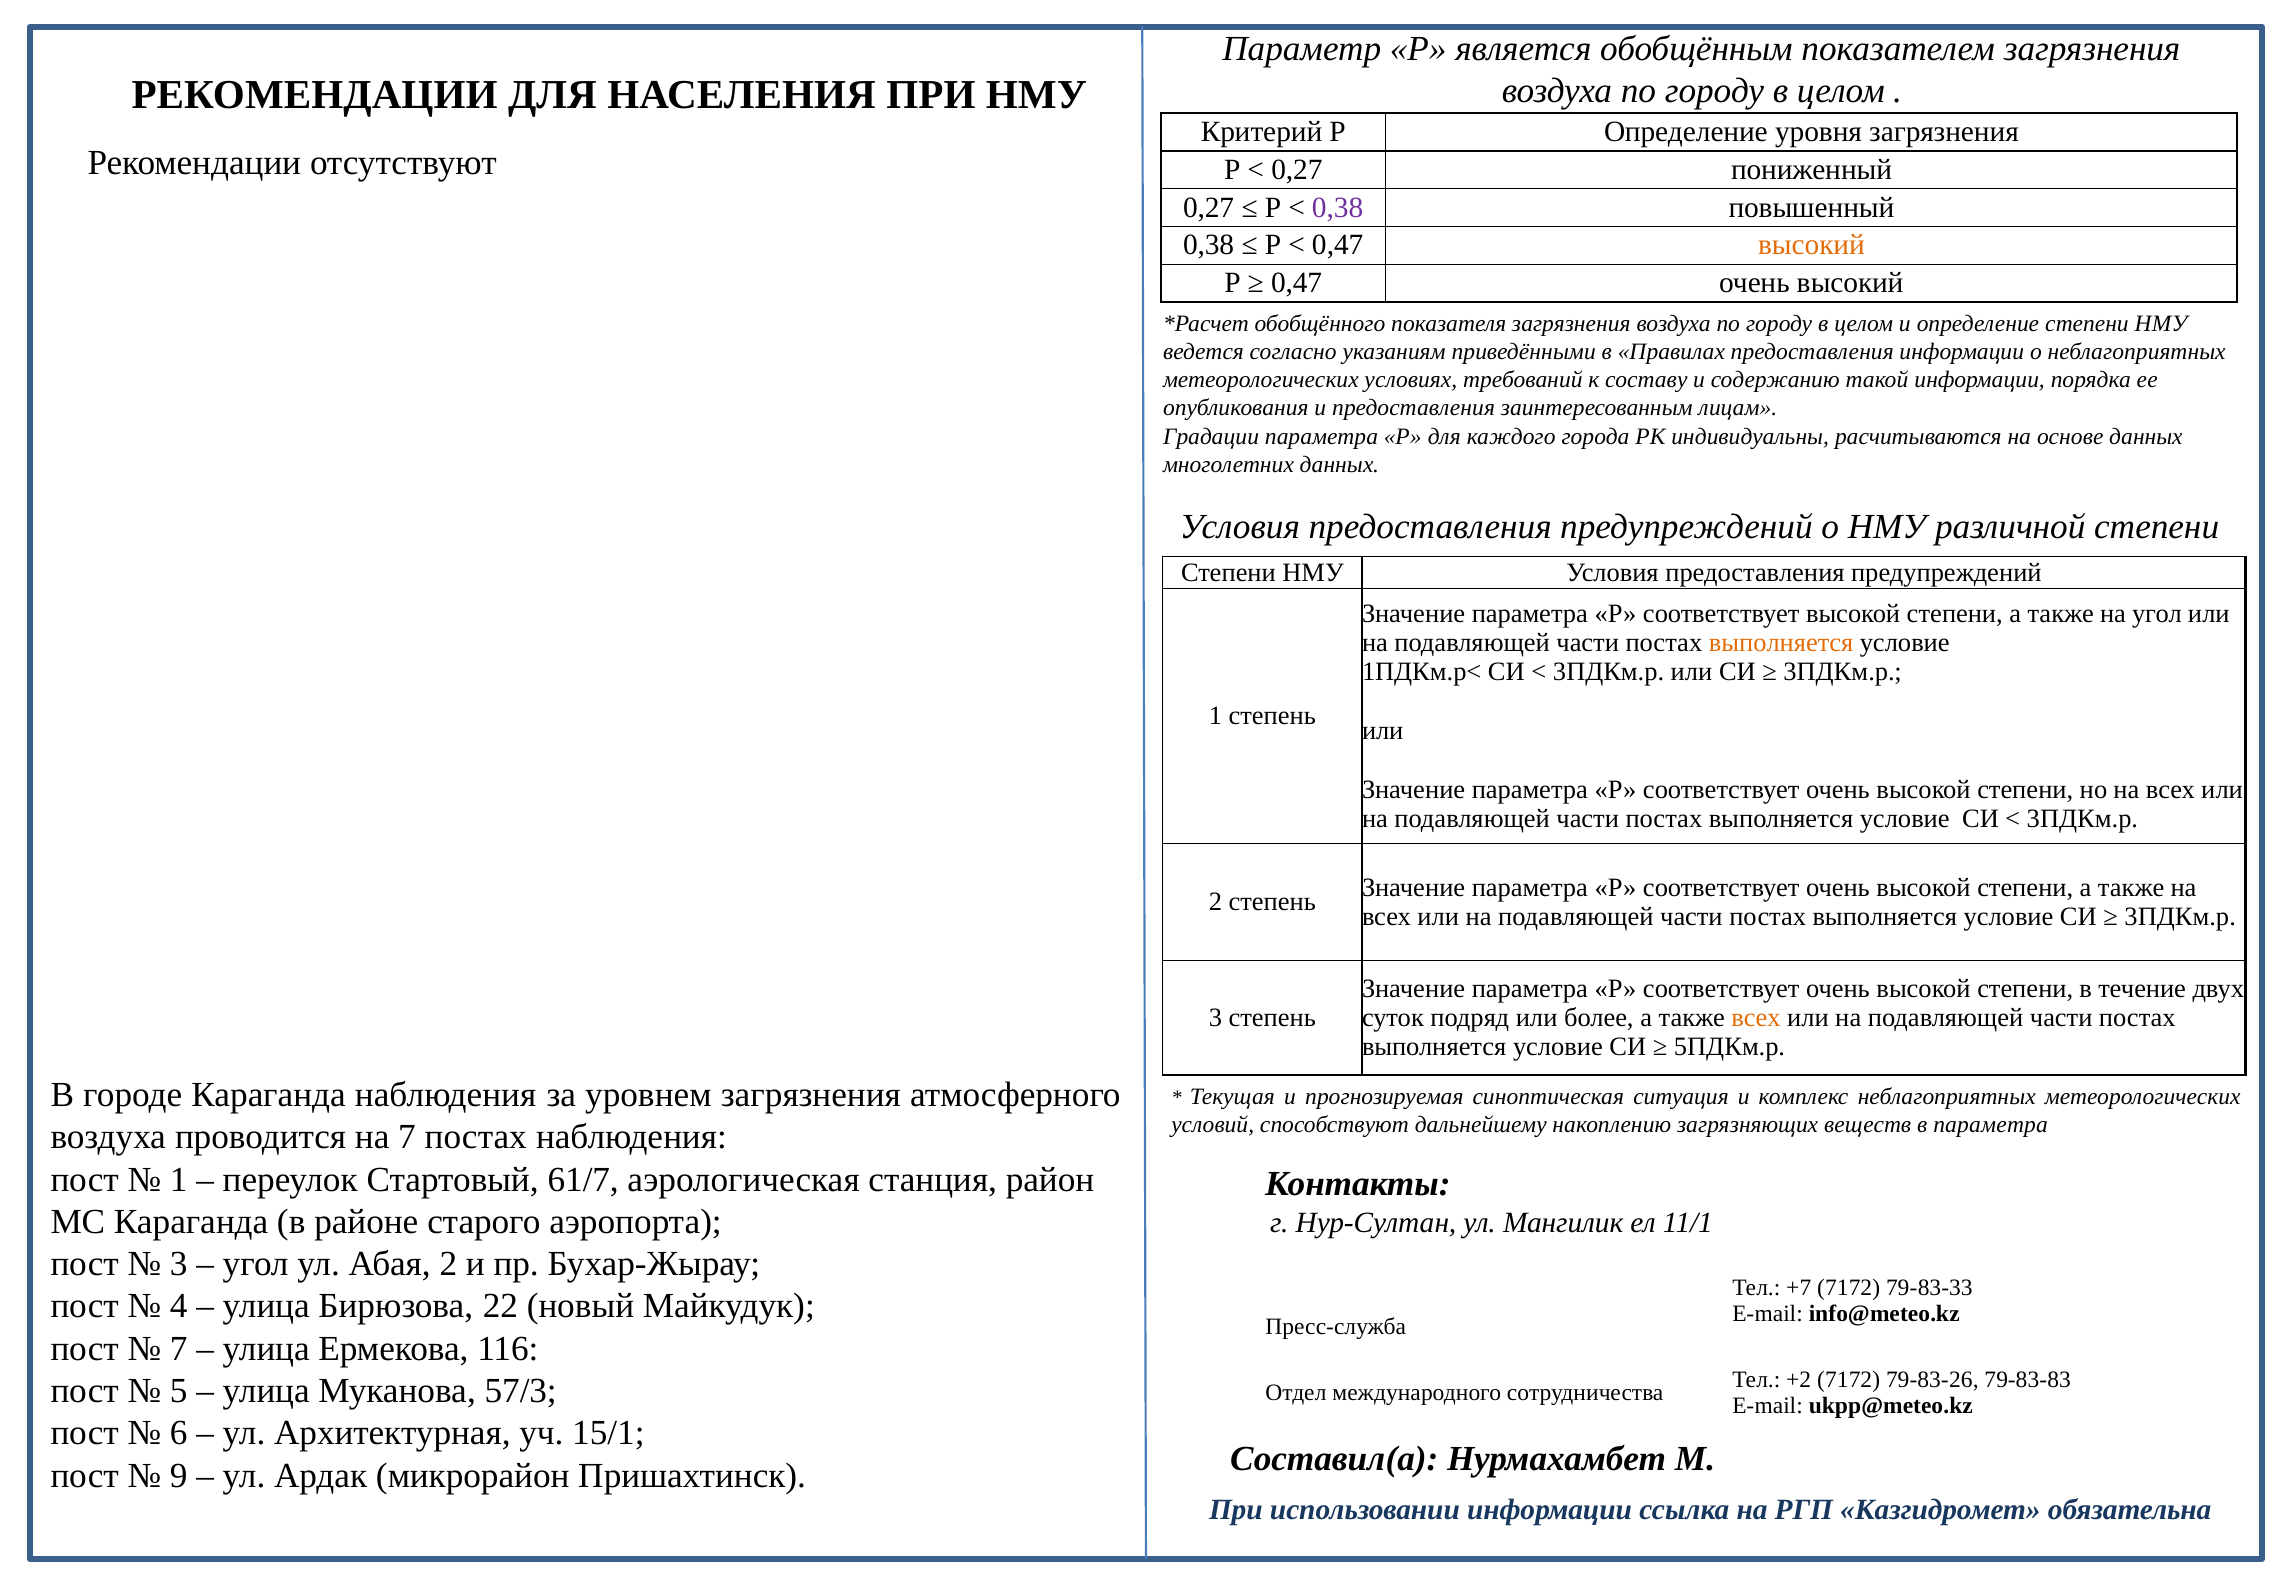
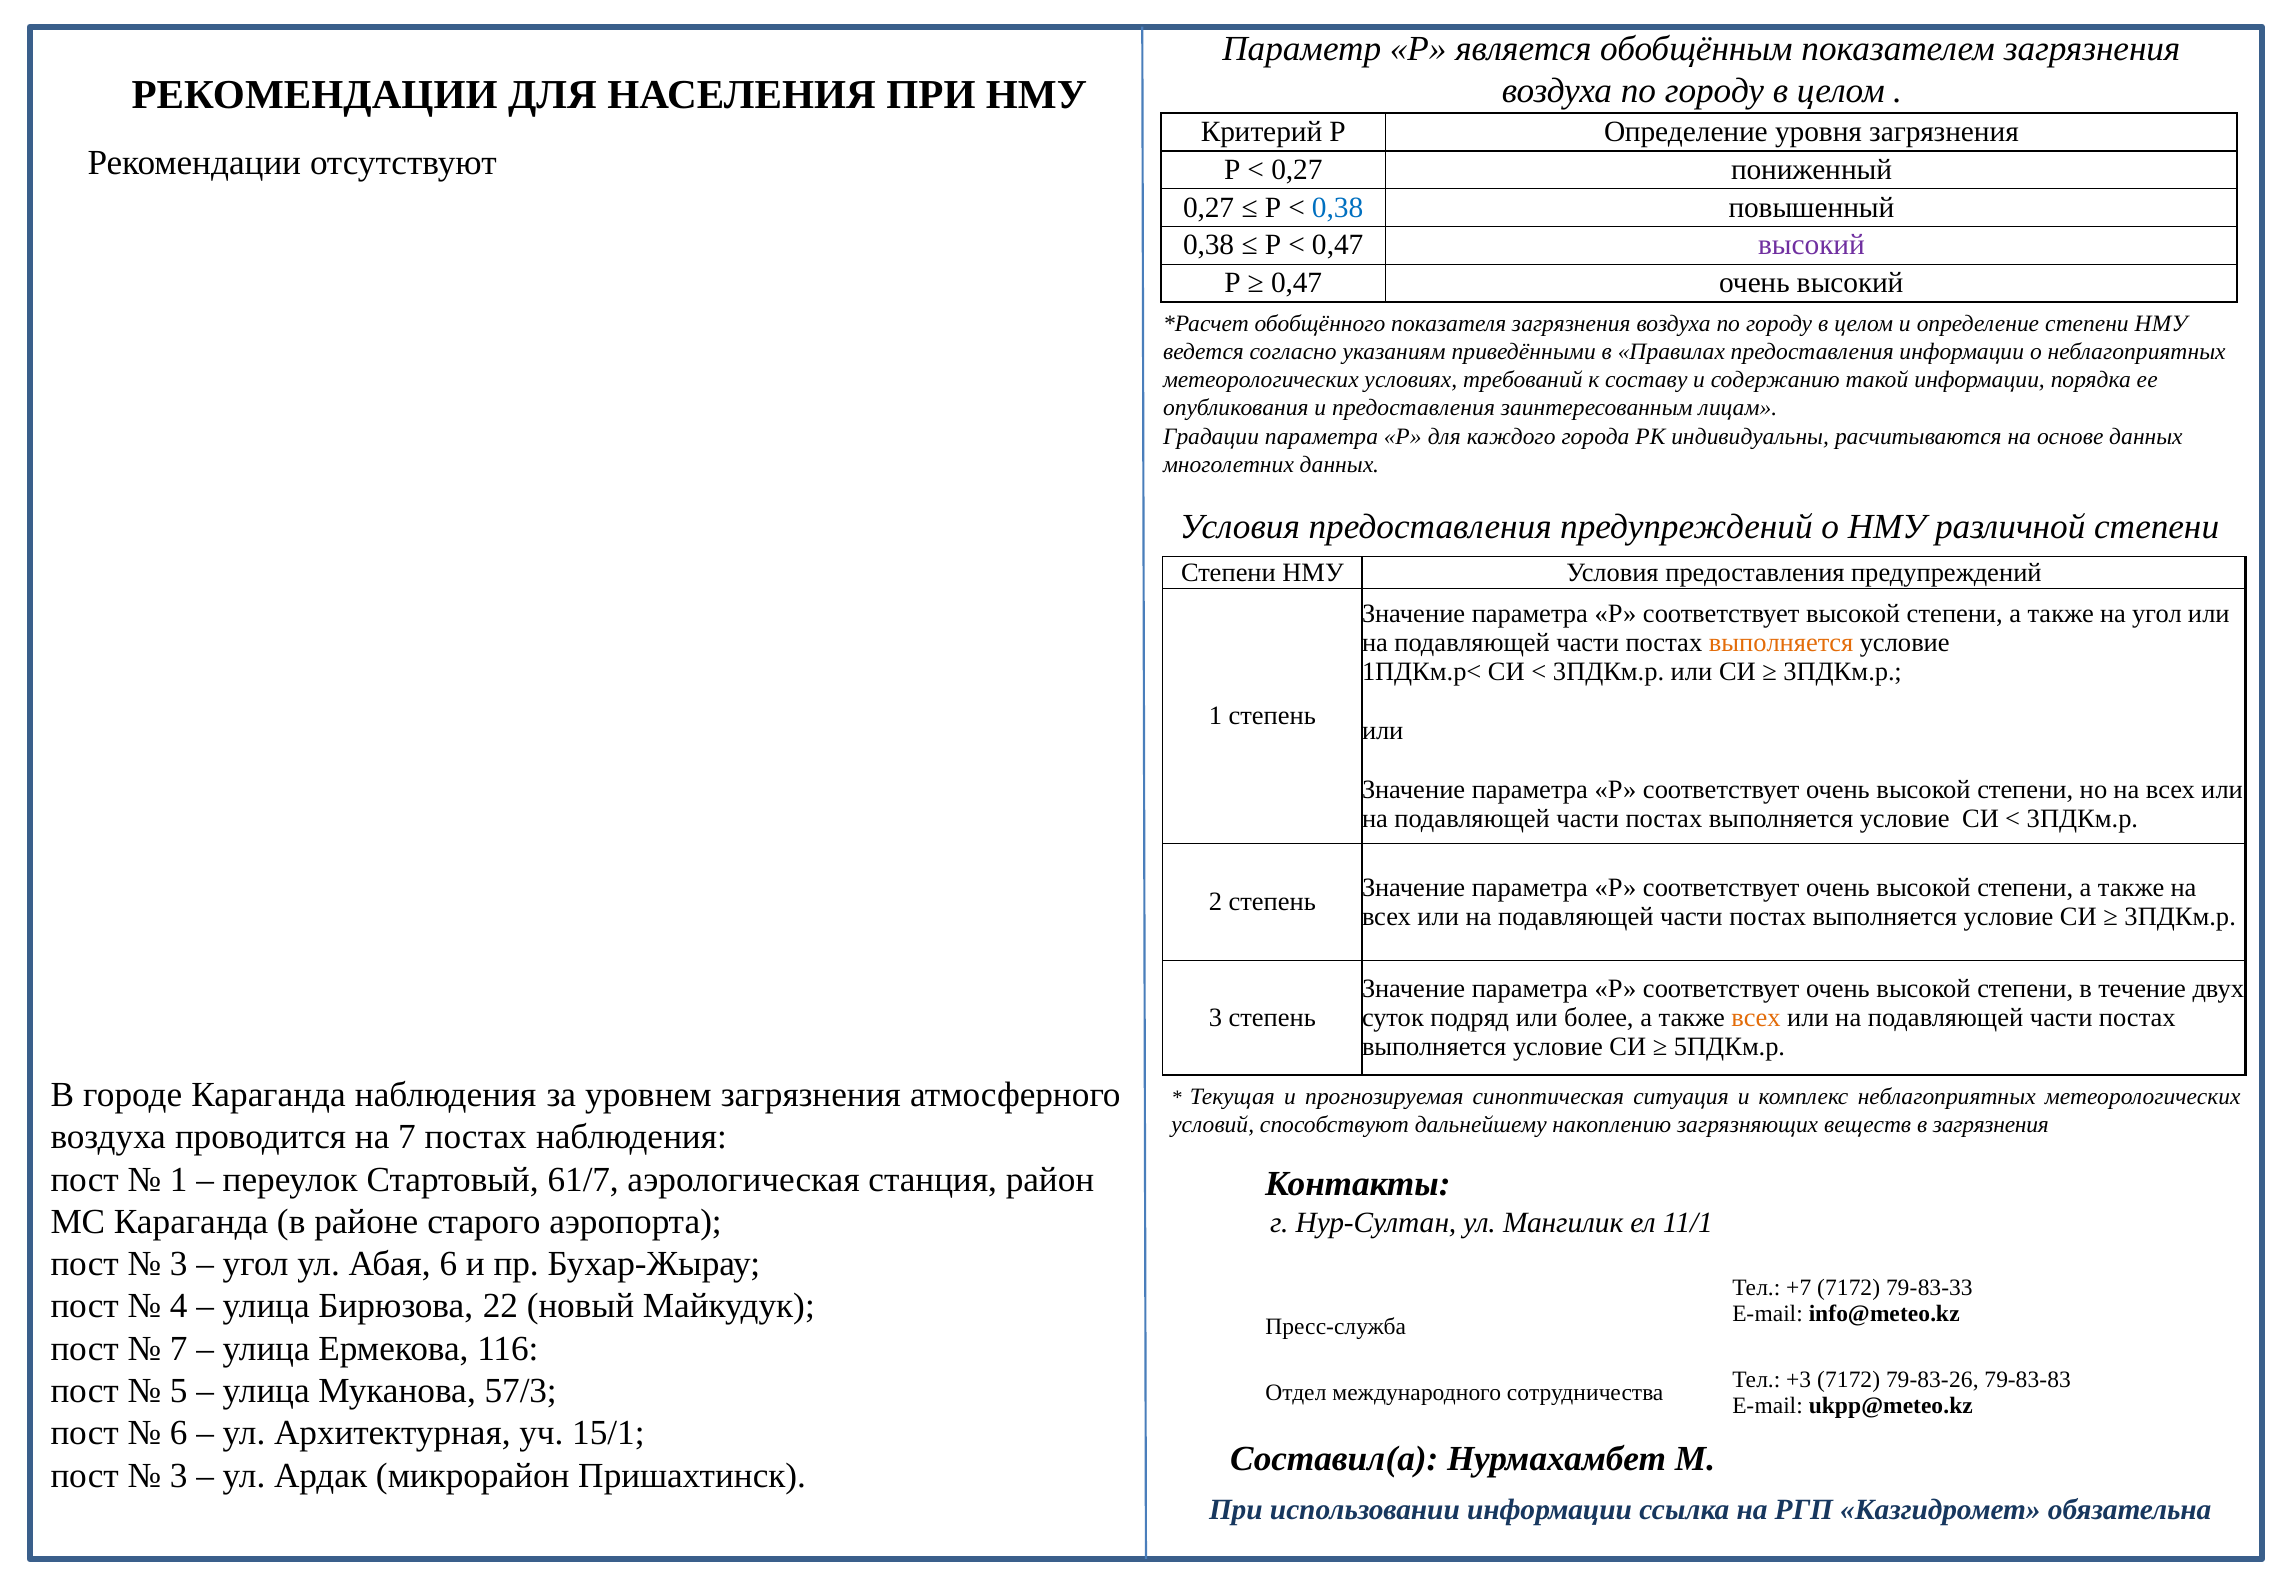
0,38 at (1338, 207) colour: purple -> blue
высокий at (1812, 245) colour: orange -> purple
в параметра: параметра -> загрязнения
Абая 2: 2 -> 6
+2: +2 -> +3
9 at (179, 1476): 9 -> 3
